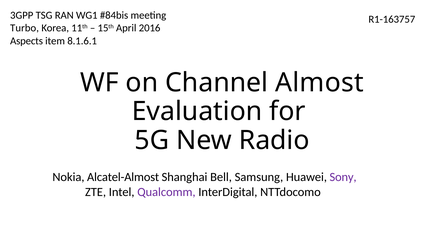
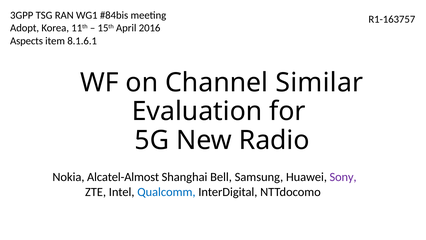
Turbo: Turbo -> Adopt
Almost: Almost -> Similar
Qualcomm colour: purple -> blue
